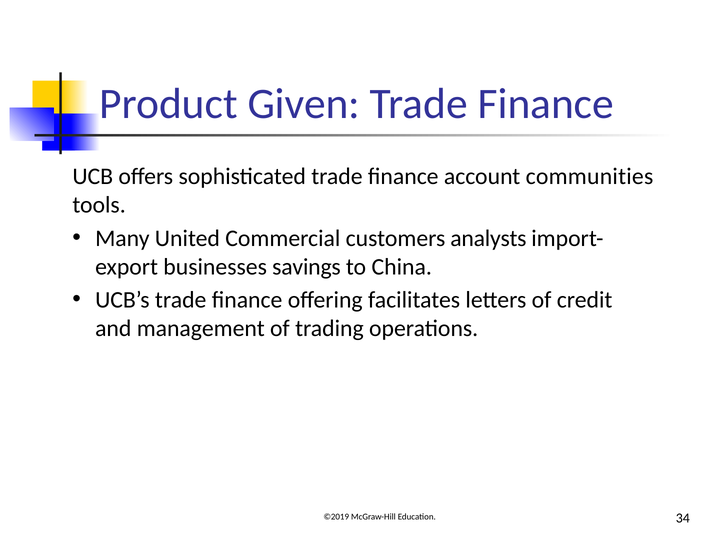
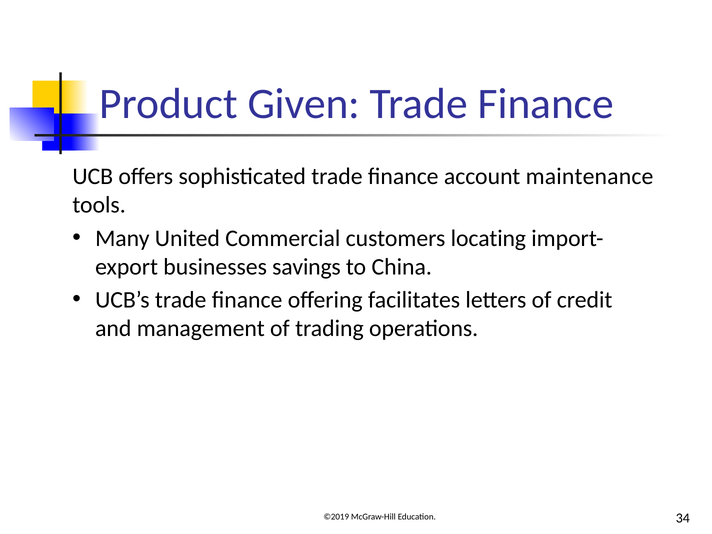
communities: communities -> maintenance
analysts: analysts -> locating
